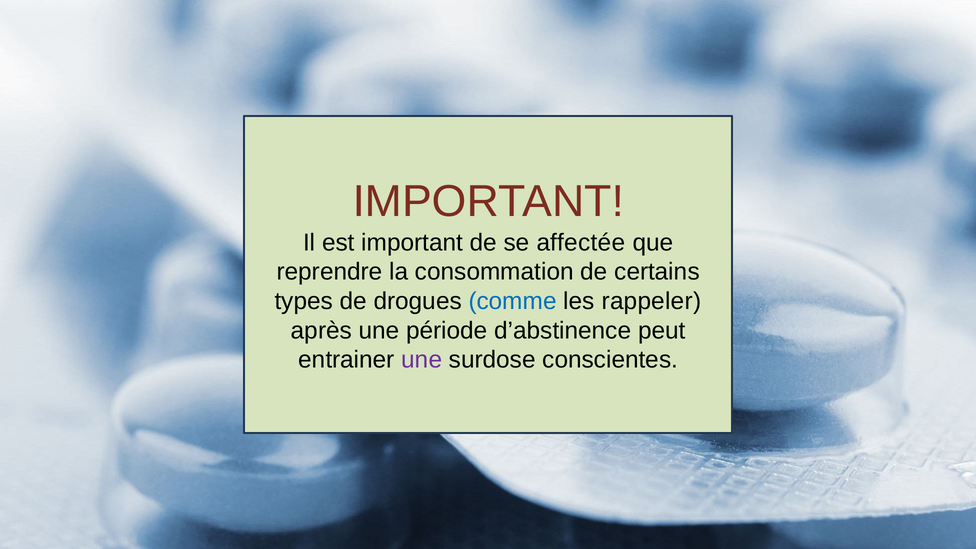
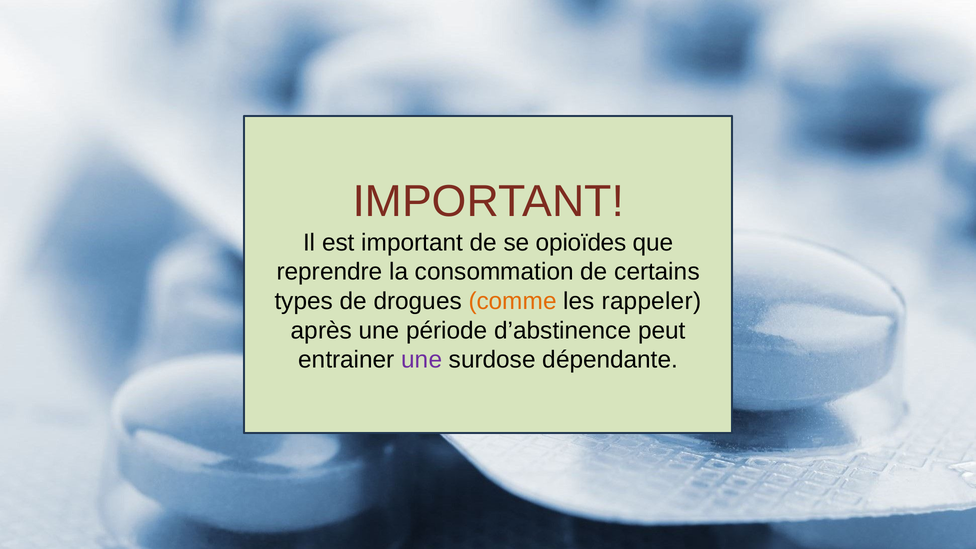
affectée: affectée -> opioïdes
comme colour: blue -> orange
conscientes: conscientes -> dépendante
